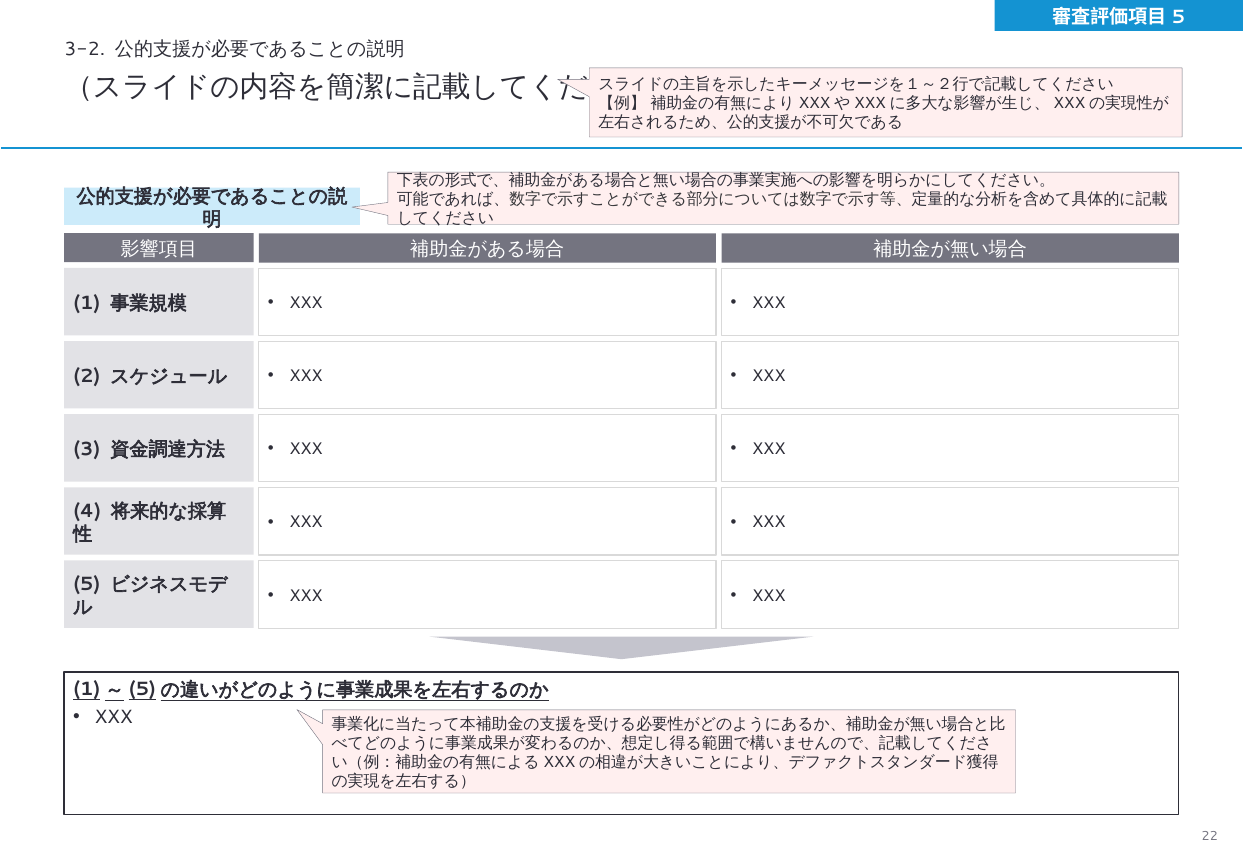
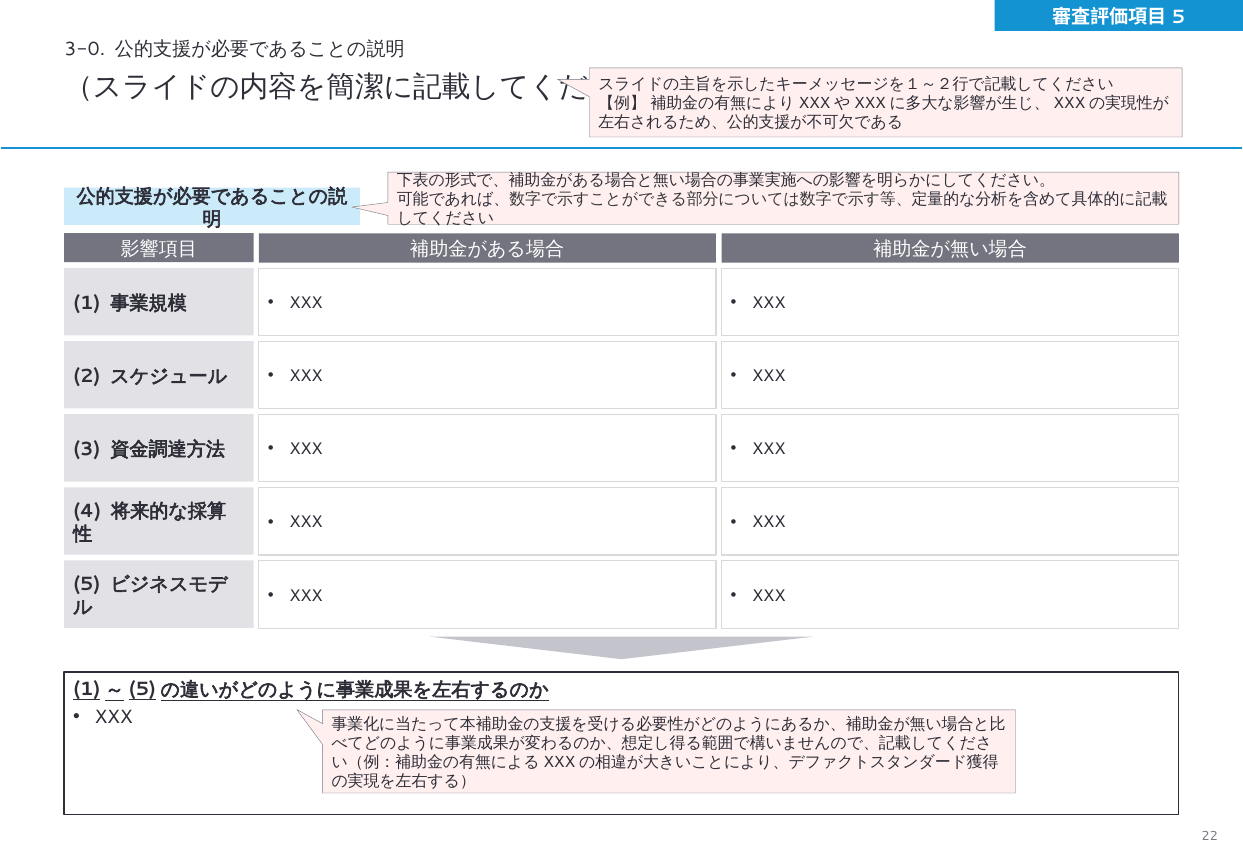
3-2: 3-2 -> 3-0
